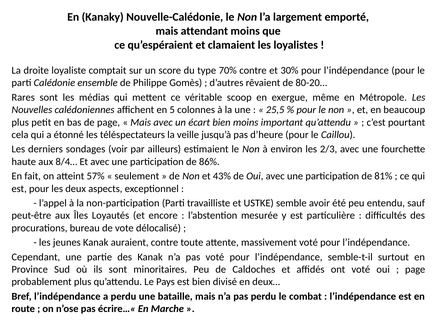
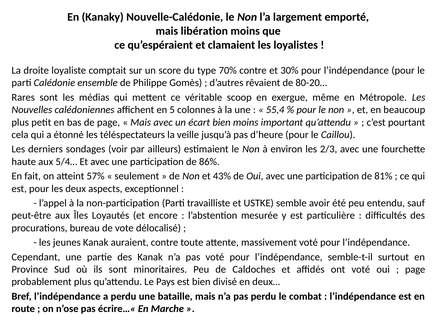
attendant: attendant -> libération
25,5: 25,5 -> 55,4
8/4…: 8/4… -> 5/4…
